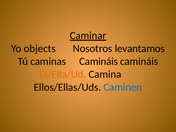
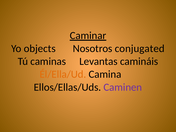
levantamos: levantamos -> conjugated
caminas Camináis: Camináis -> Levantas
Caminen colour: blue -> purple
